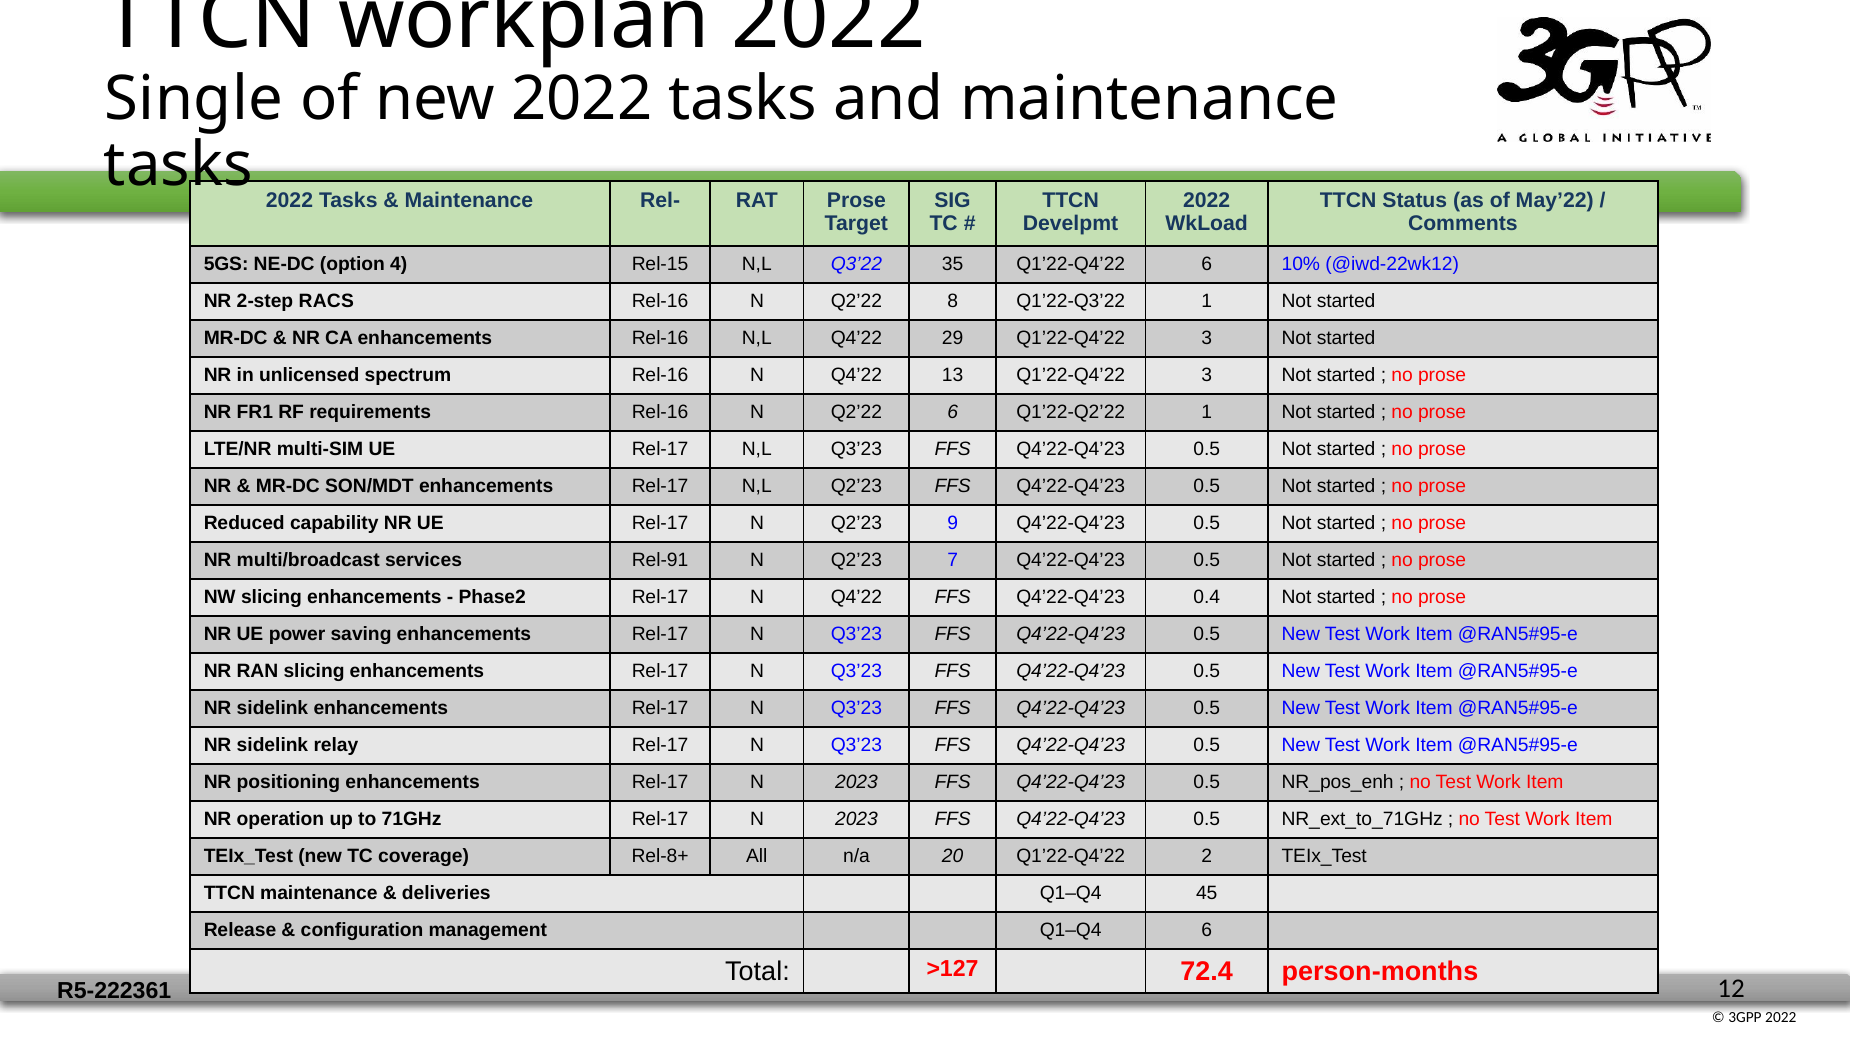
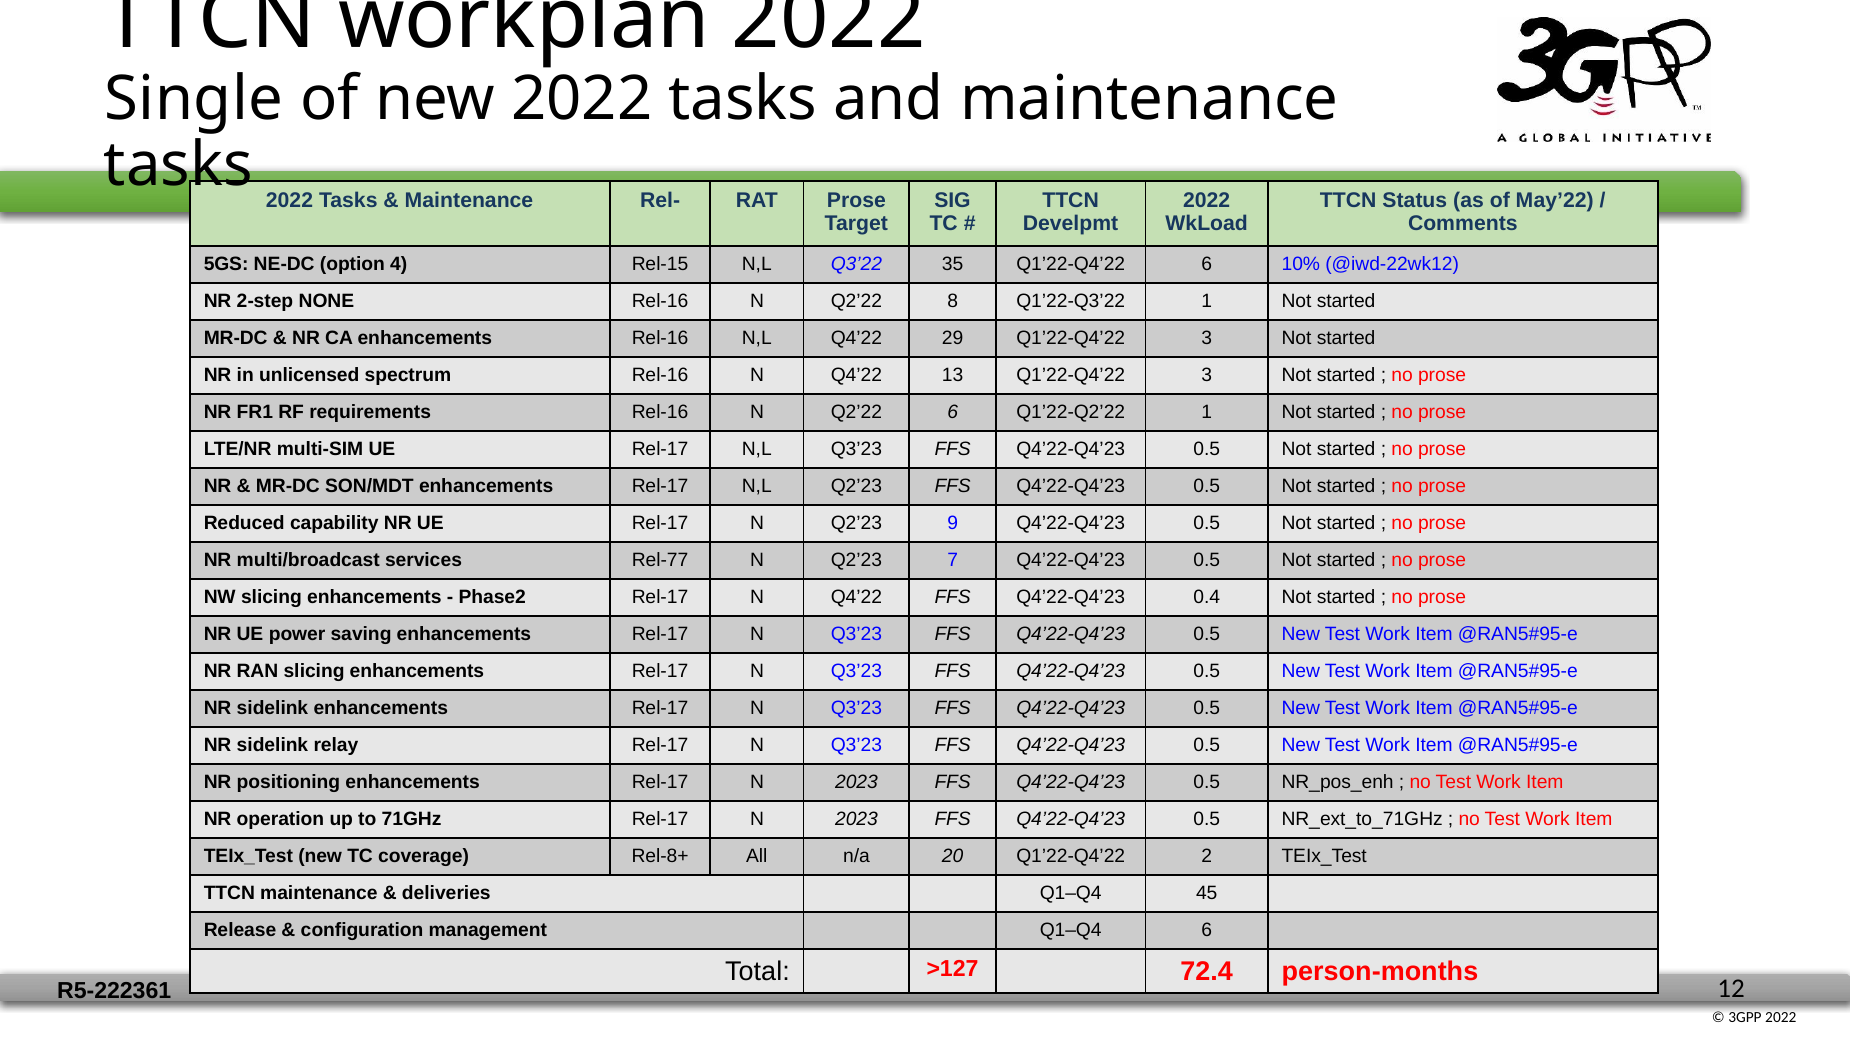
RACS: RACS -> NONE
Rel-91: Rel-91 -> Rel-77
